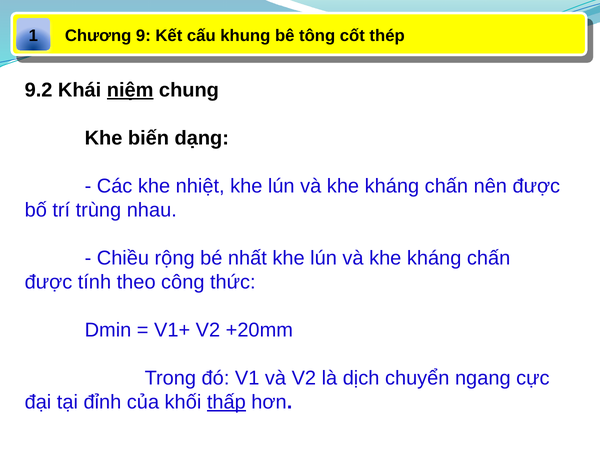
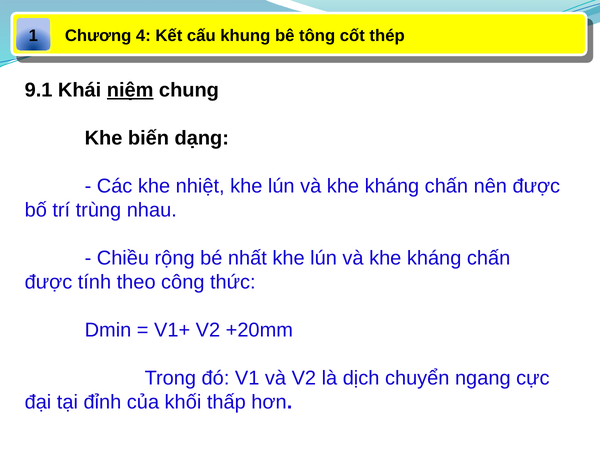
9: 9 -> 4
9.2: 9.2 -> 9.1
thấp underline: present -> none
